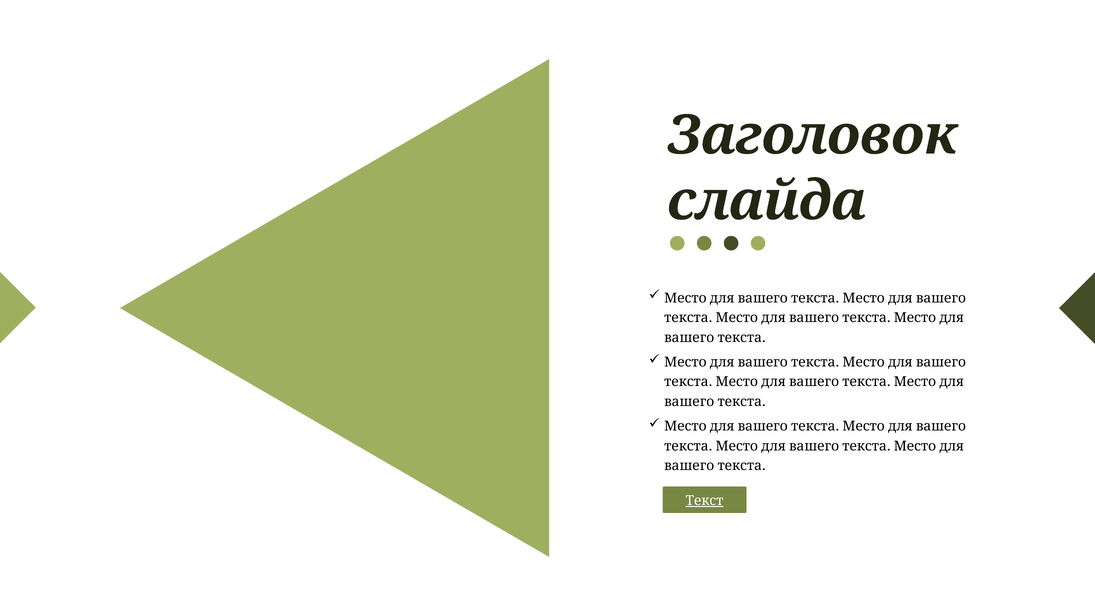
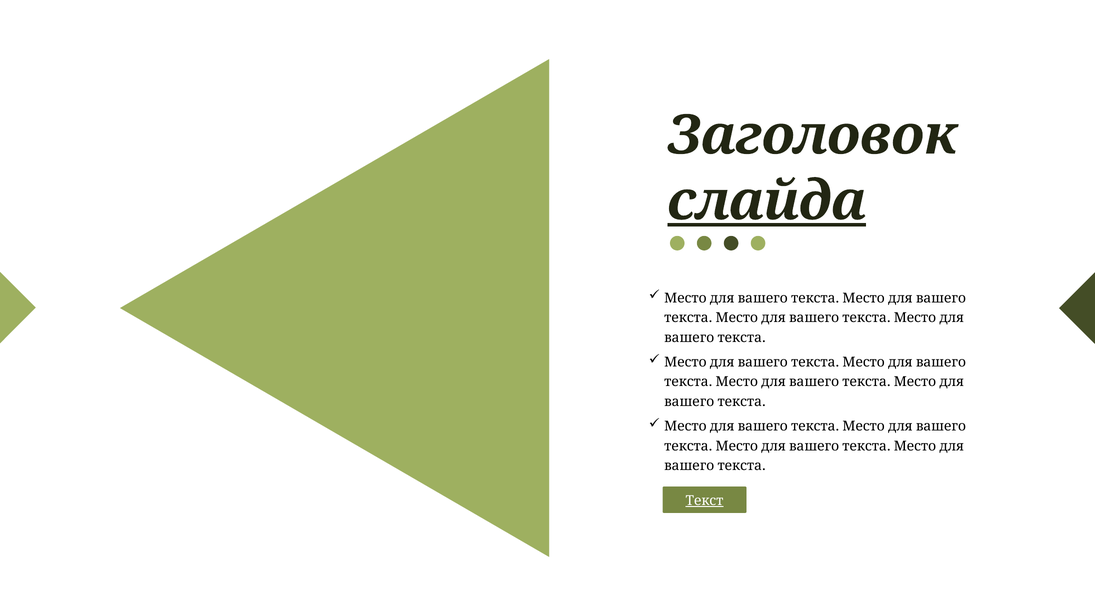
слайда underline: none -> present
